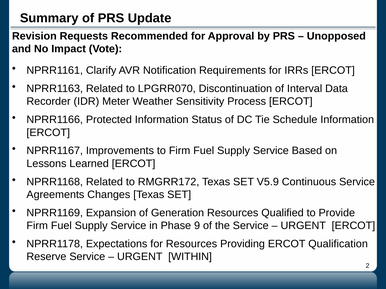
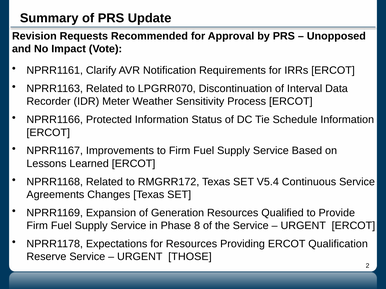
V5.9: V5.9 -> V5.4
9: 9 -> 8
WITHIN: WITHIN -> THOSE
